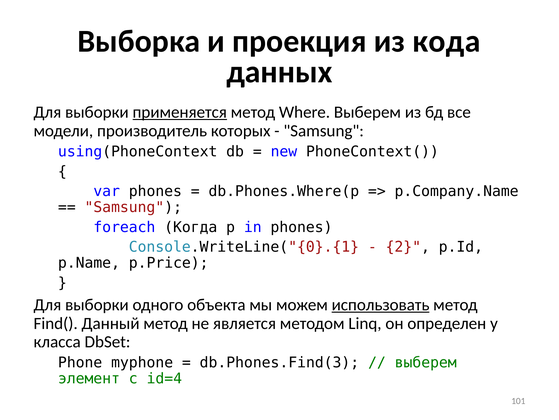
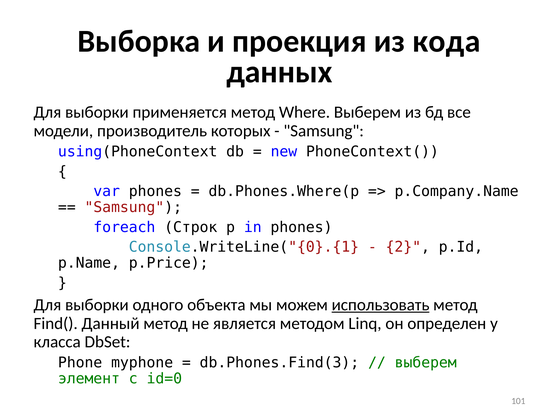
применяется underline: present -> none
Когда: Когда -> Строк
id=4: id=4 -> id=0
